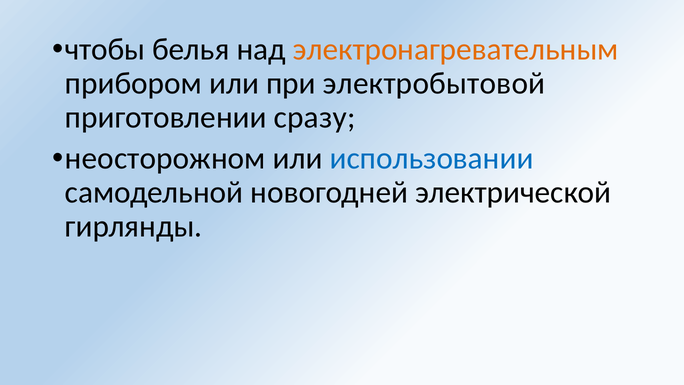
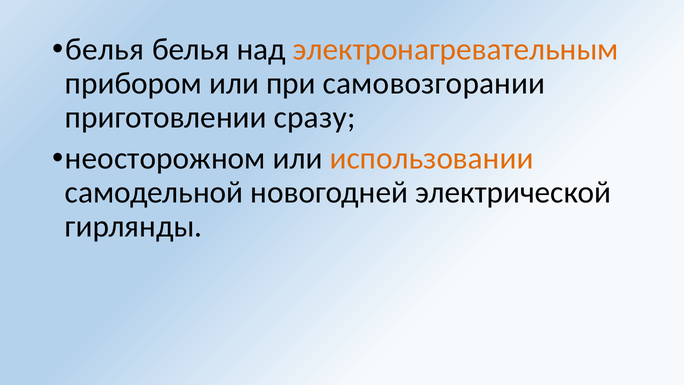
чтобы at (105, 49): чтобы -> белья
электробытовой: электробытовой -> самовозгорании
использовании colour: blue -> orange
